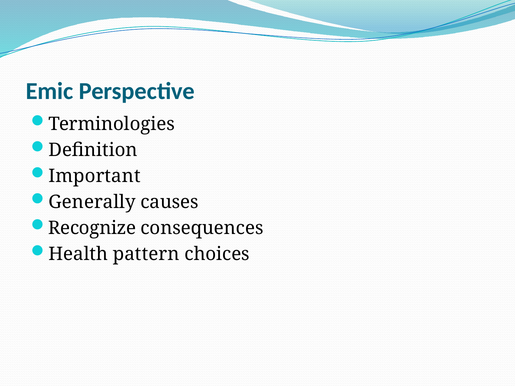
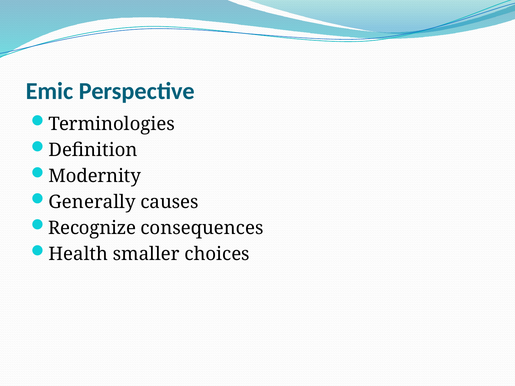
Important: Important -> Modernity
pattern: pattern -> smaller
